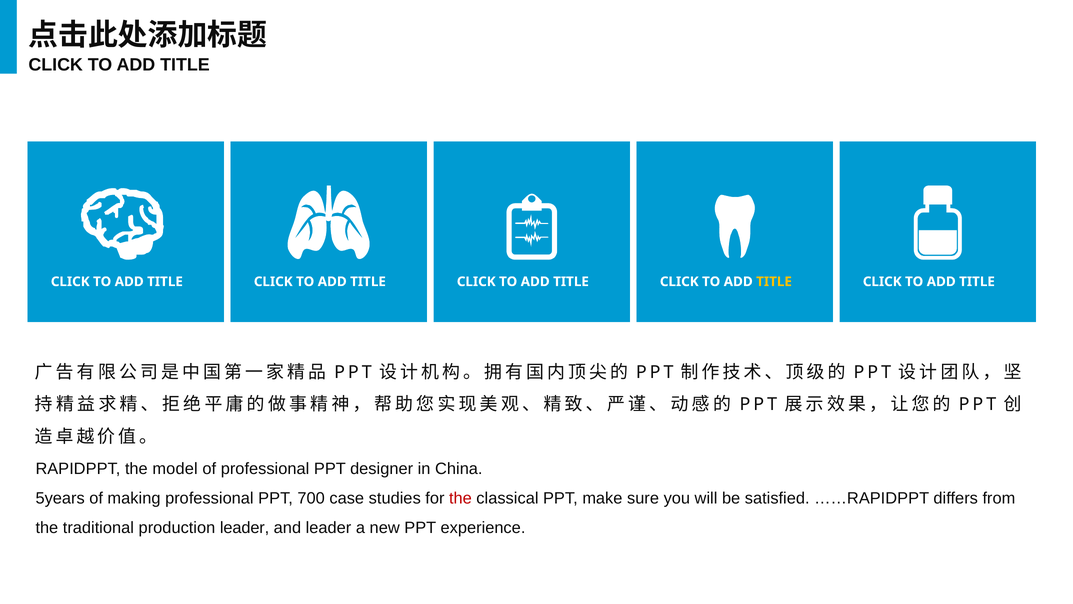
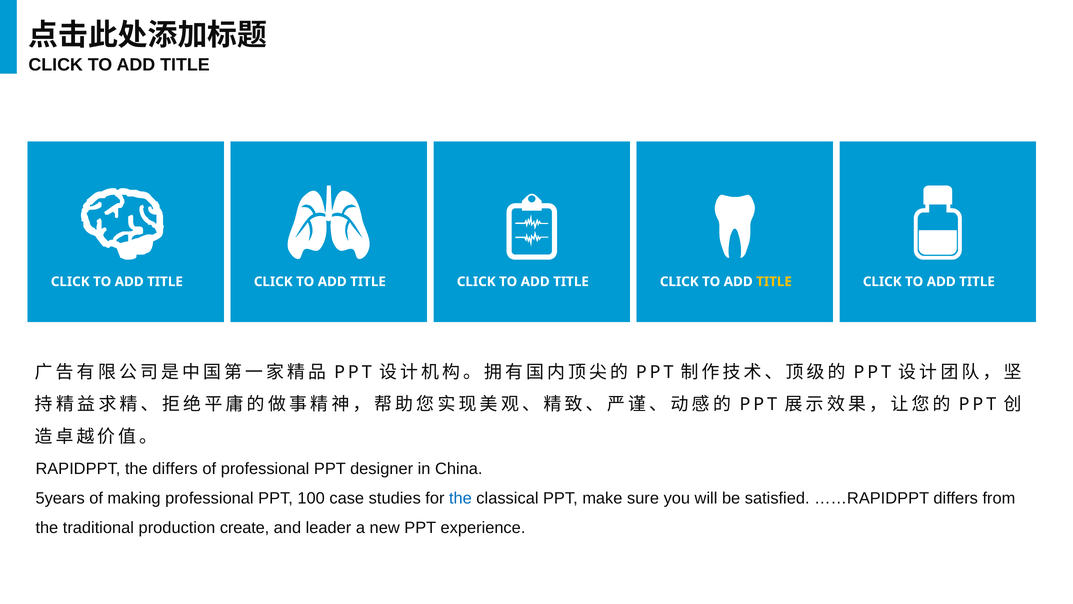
the model: model -> differs
700: 700 -> 100
the at (460, 498) colour: red -> blue
production leader: leader -> create
